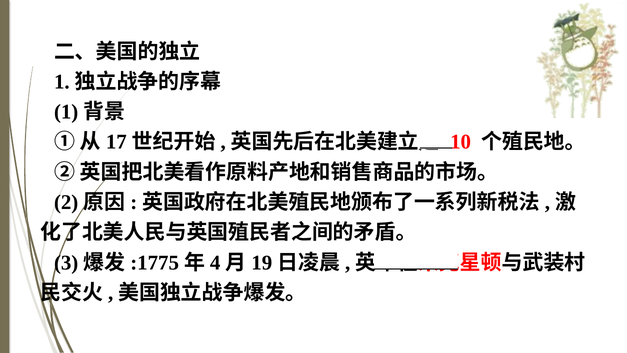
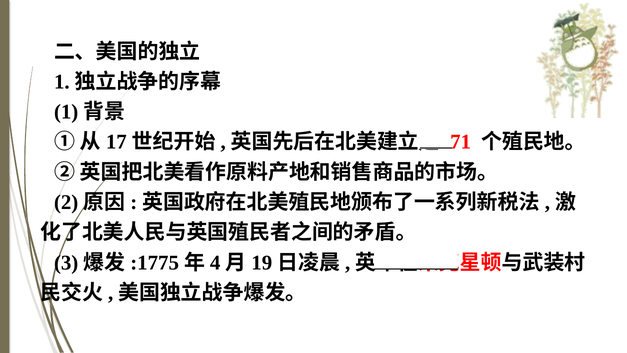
10: 10 -> 71
